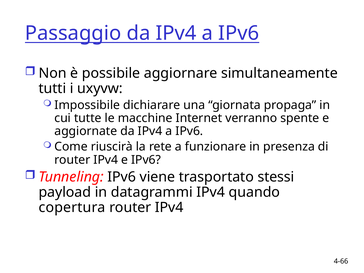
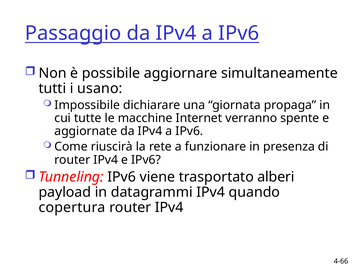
uxyvw: uxyvw -> usano
stessi: stessi -> alberi
